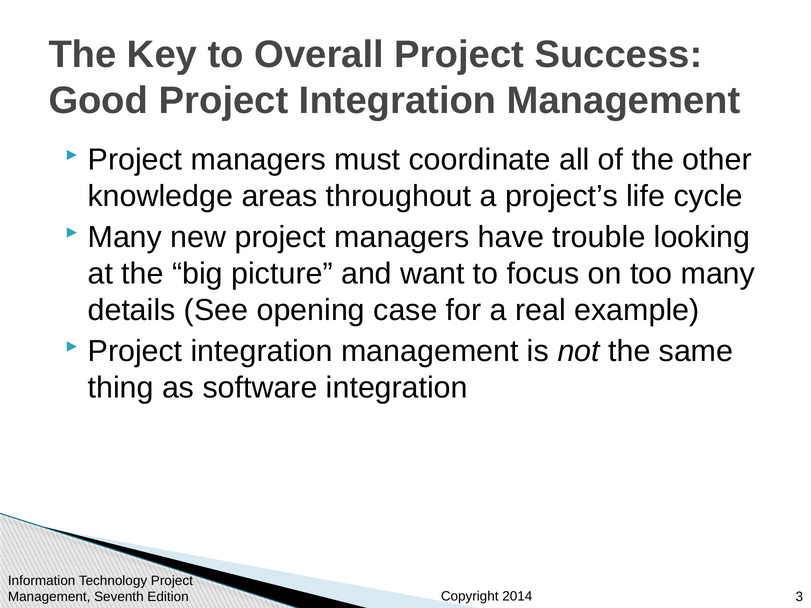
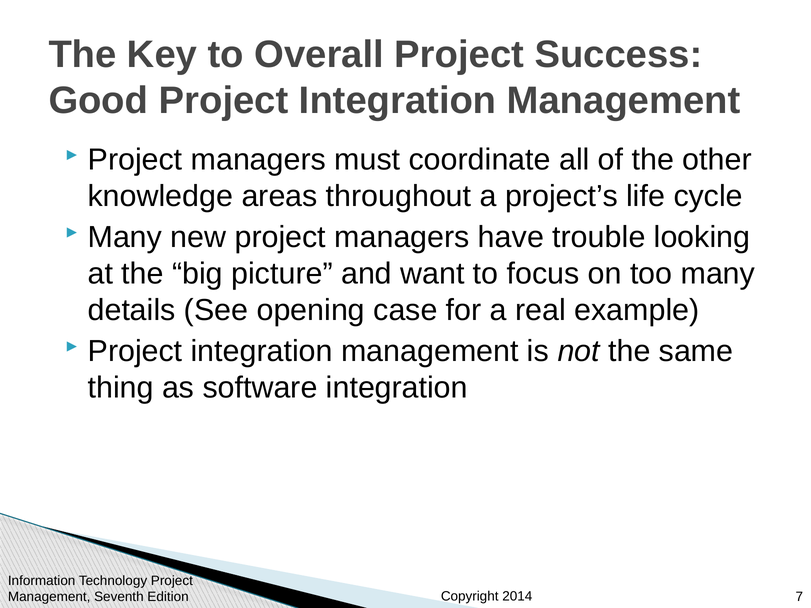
3: 3 -> 7
